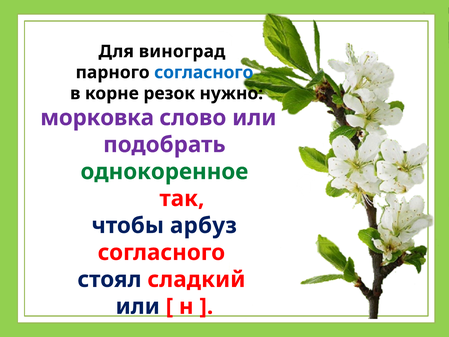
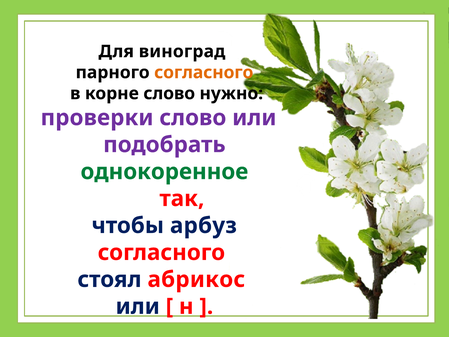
согласного at (204, 72) colour: blue -> orange
корне резок: резок -> слово
морковка: морковка -> проверки
сладкий: сладкий -> абрикос
